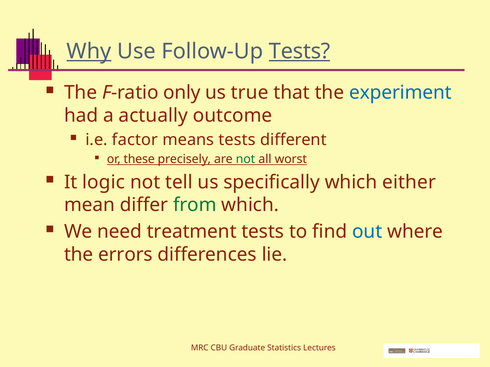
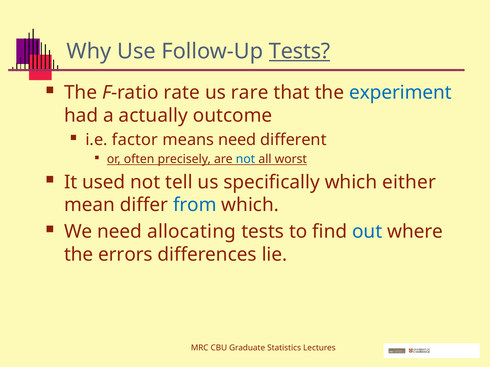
Why underline: present -> none
only: only -> rate
true: true -> rare
means tests: tests -> need
these: these -> often
not at (245, 159) colour: green -> blue
logic: logic -> used
from colour: green -> blue
treatment: treatment -> allocating
